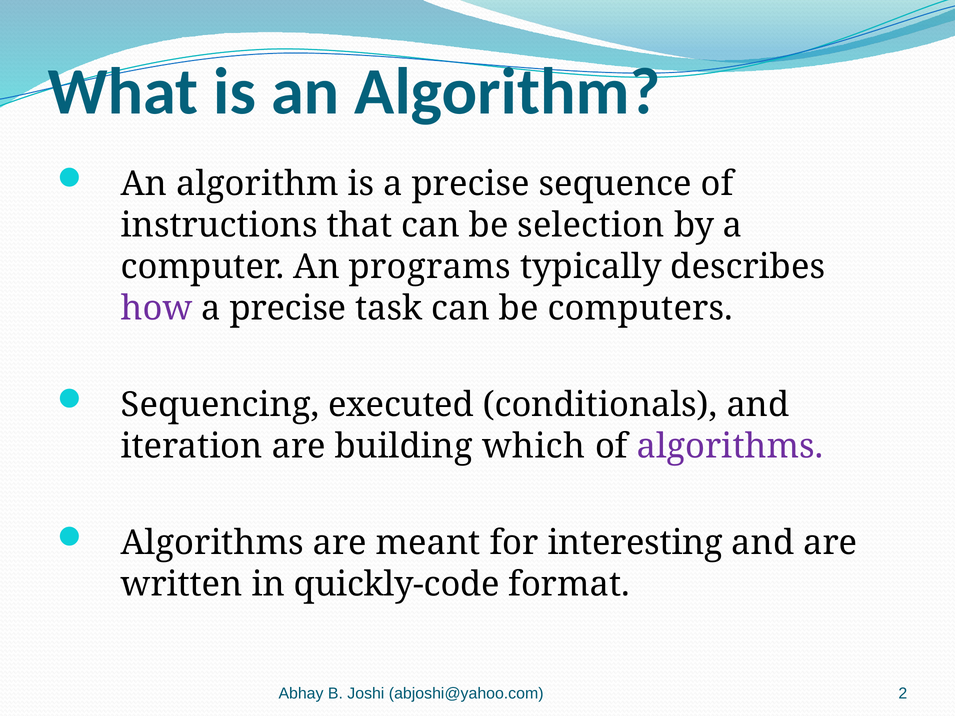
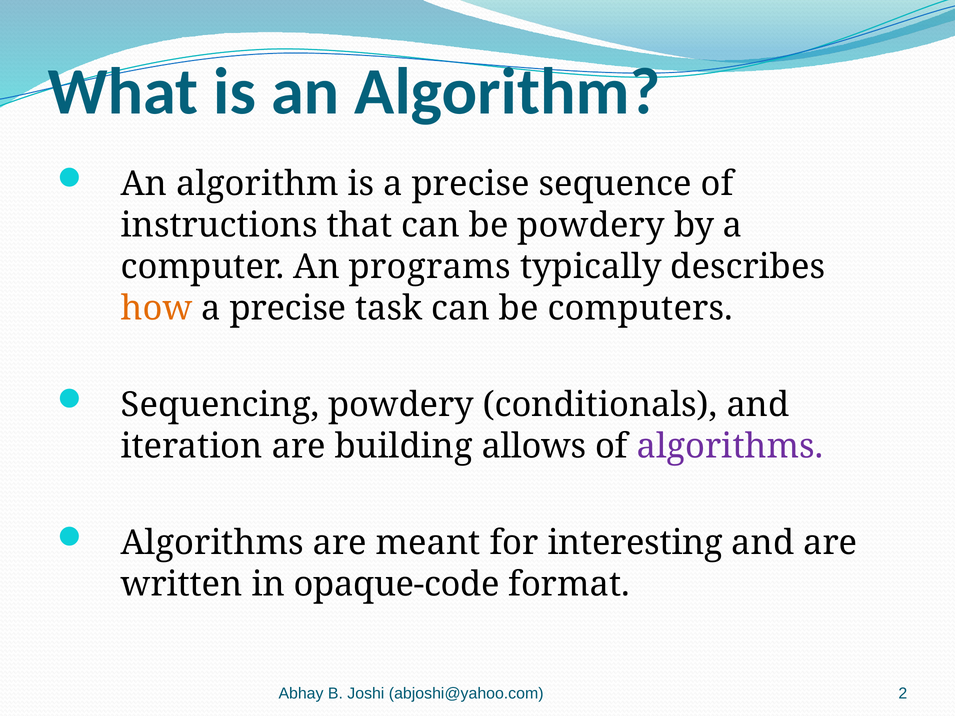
be selection: selection -> powdery
how colour: purple -> orange
Sequencing executed: executed -> powdery
which: which -> allows
quickly-code: quickly-code -> opaque-code
